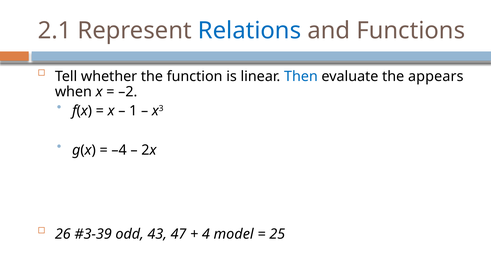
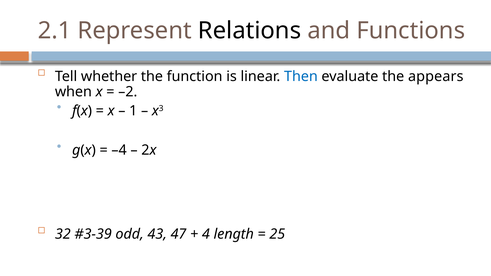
Relations colour: blue -> black
26: 26 -> 32
model: model -> length
